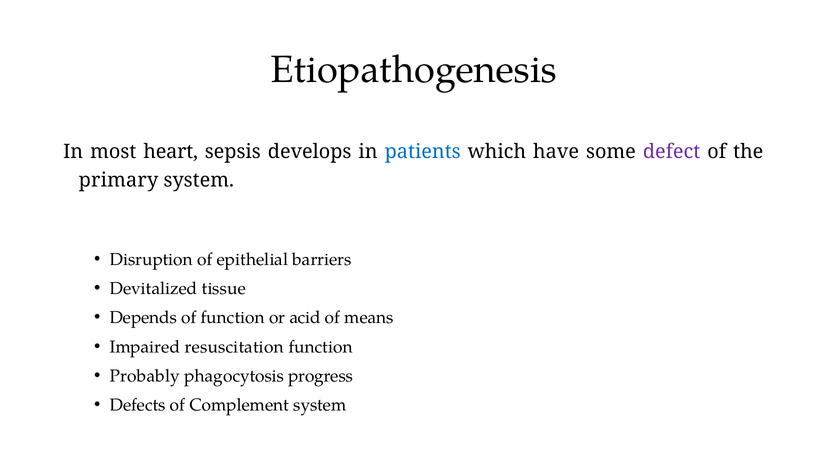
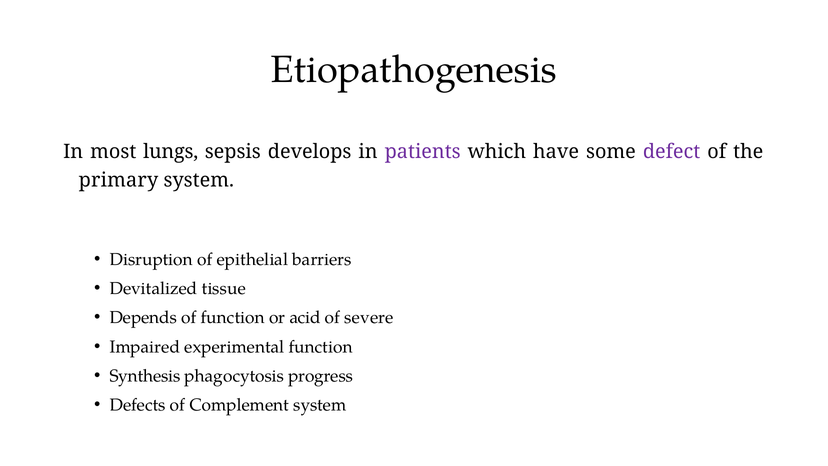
heart: heart -> lungs
patients colour: blue -> purple
means: means -> severe
resuscitation: resuscitation -> experimental
Probably: Probably -> Synthesis
